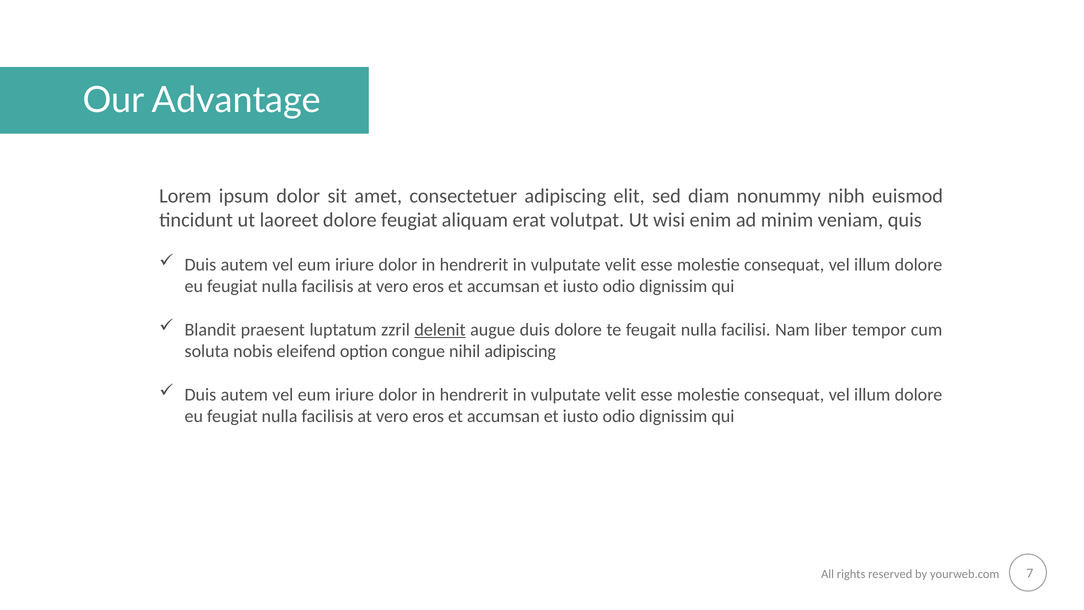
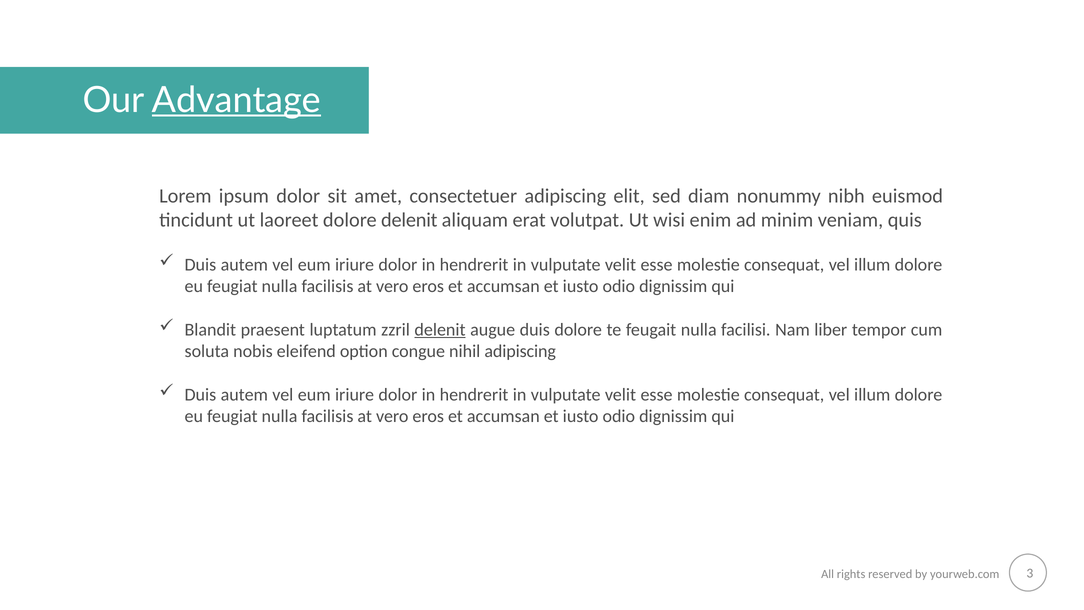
Advantage underline: none -> present
dolore feugiat: feugiat -> delenit
7: 7 -> 3
